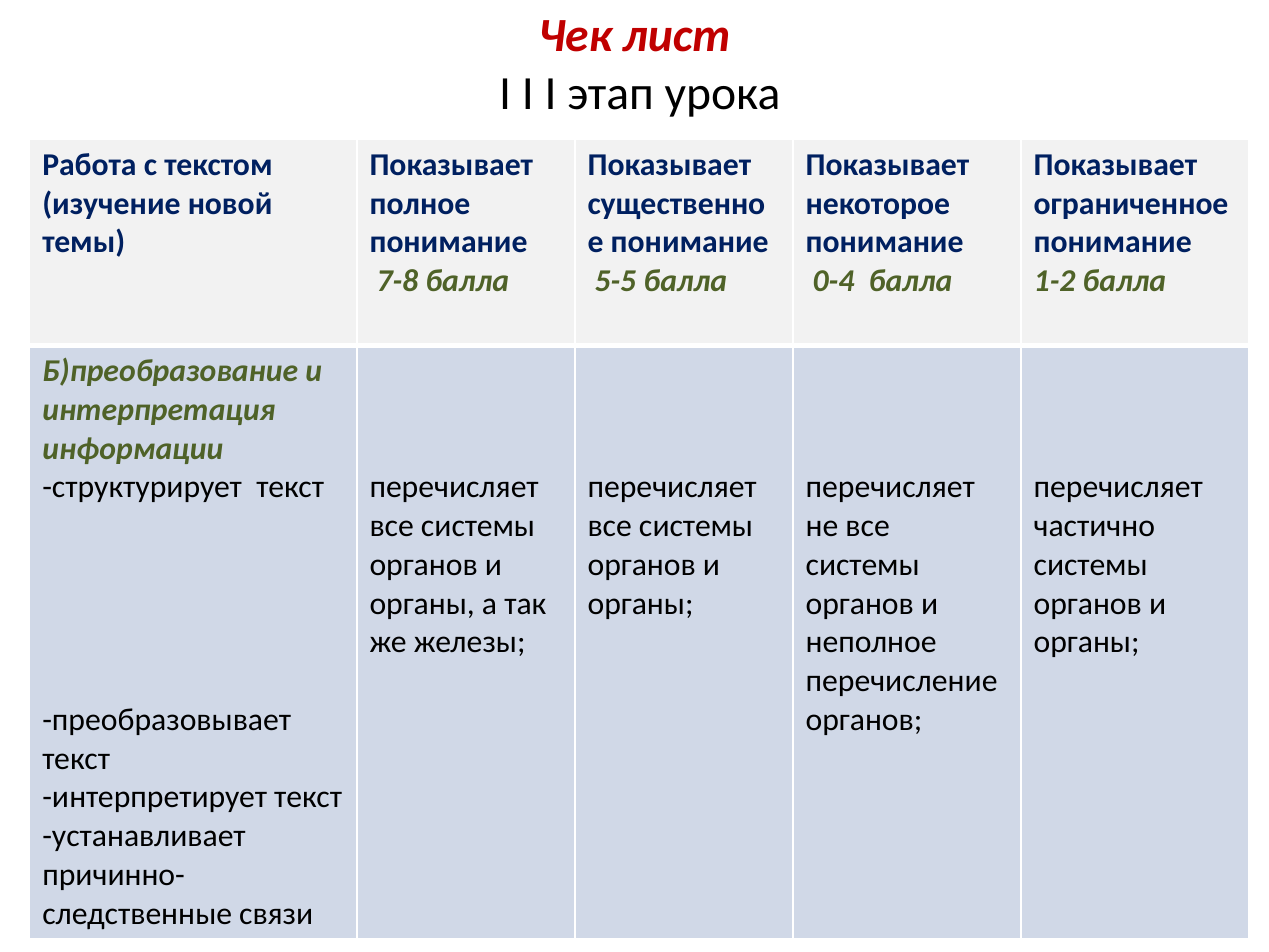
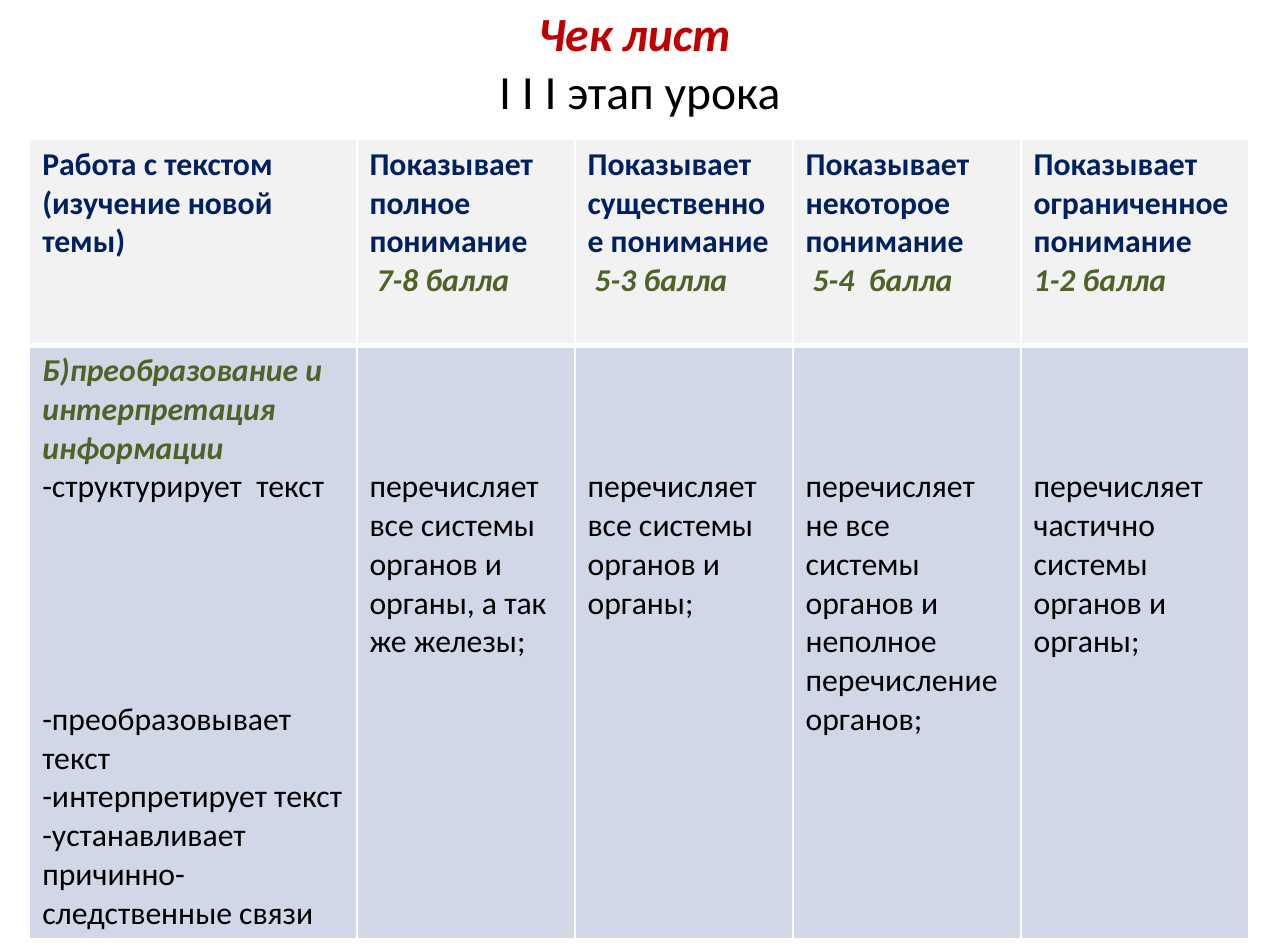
5-5: 5-5 -> 5-3
0-4: 0-4 -> 5-4
